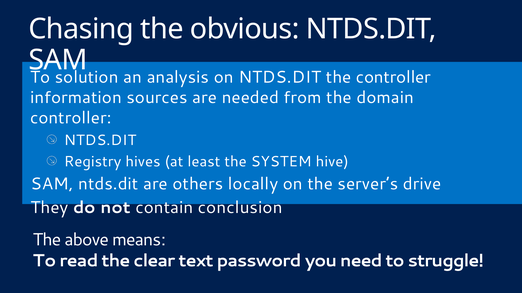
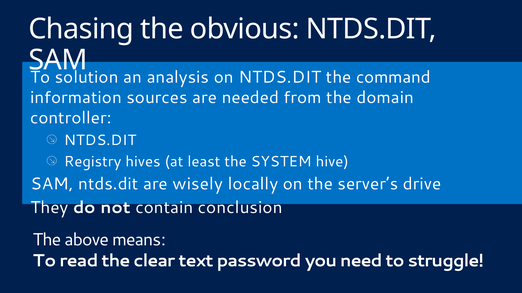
the controller: controller -> command
others: others -> wisely
